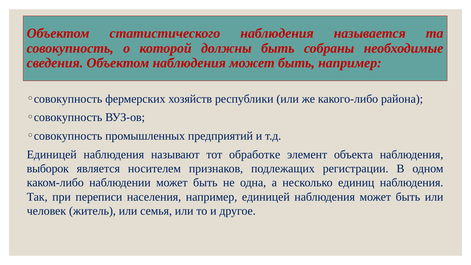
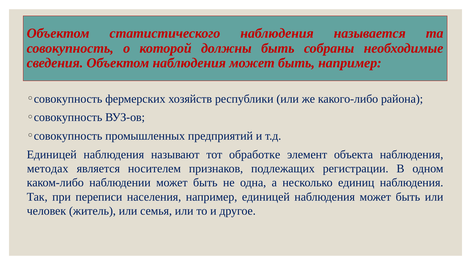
выборок: выборок -> методах
